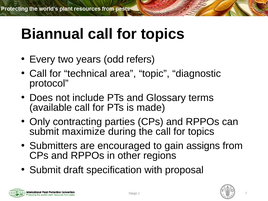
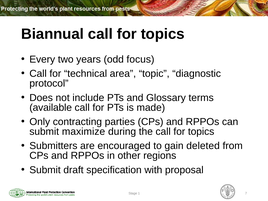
refers: refers -> focus
assigns: assigns -> deleted
